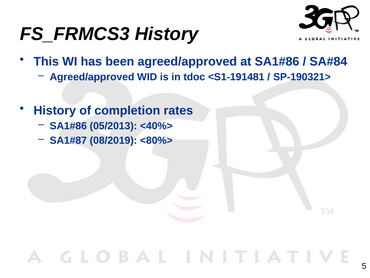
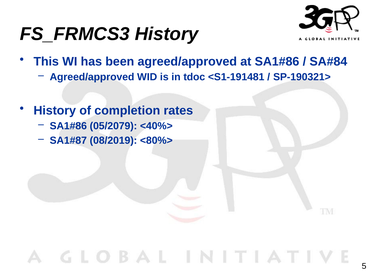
05/2013: 05/2013 -> 05/2079
